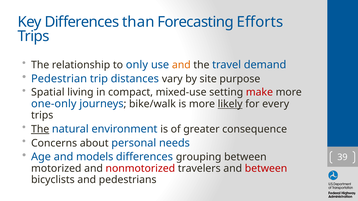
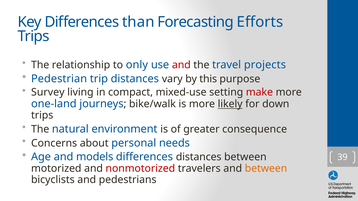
and at (181, 65) colour: orange -> red
demand: demand -> projects
site: site -> this
Spatial: Spatial -> Survey
one-only: one-only -> one-land
every: every -> down
The at (40, 129) underline: present -> none
differences grouping: grouping -> distances
between at (266, 169) colour: red -> orange
